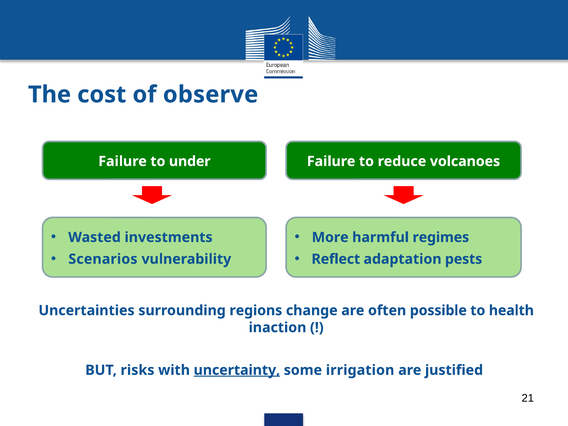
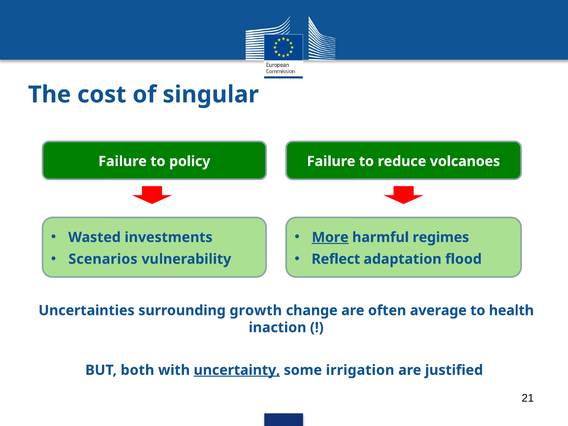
observe: observe -> singular
under: under -> policy
More underline: none -> present
pests: pests -> flood
regions: regions -> growth
possible: possible -> average
risks: risks -> both
